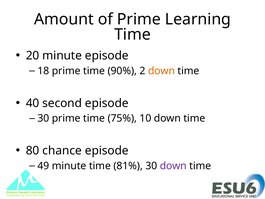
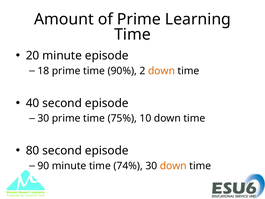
80 chance: chance -> second
49: 49 -> 90
81%: 81% -> 74%
down at (173, 166) colour: purple -> orange
